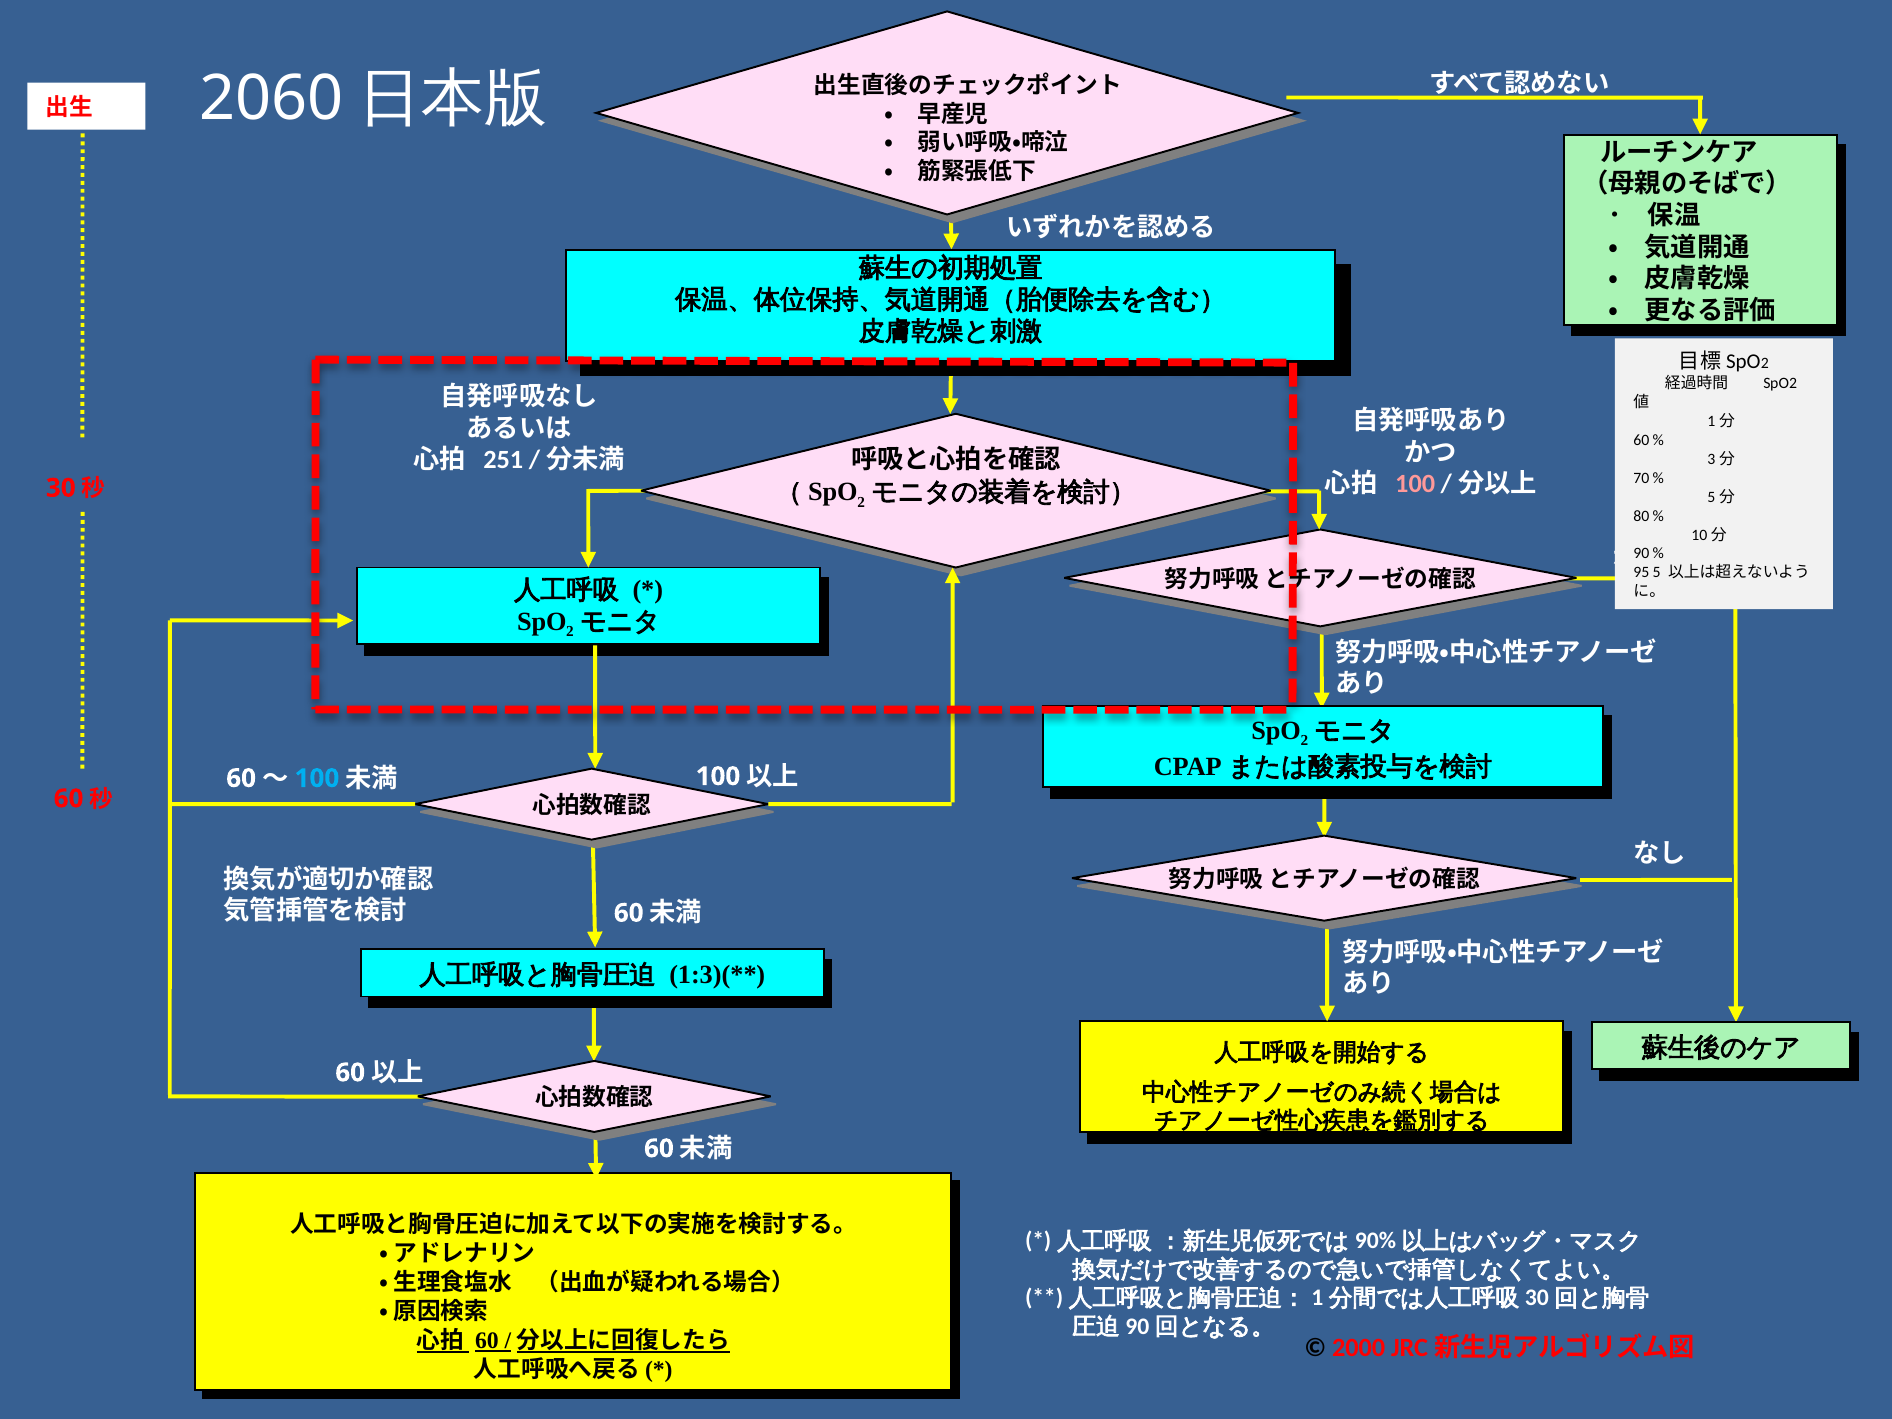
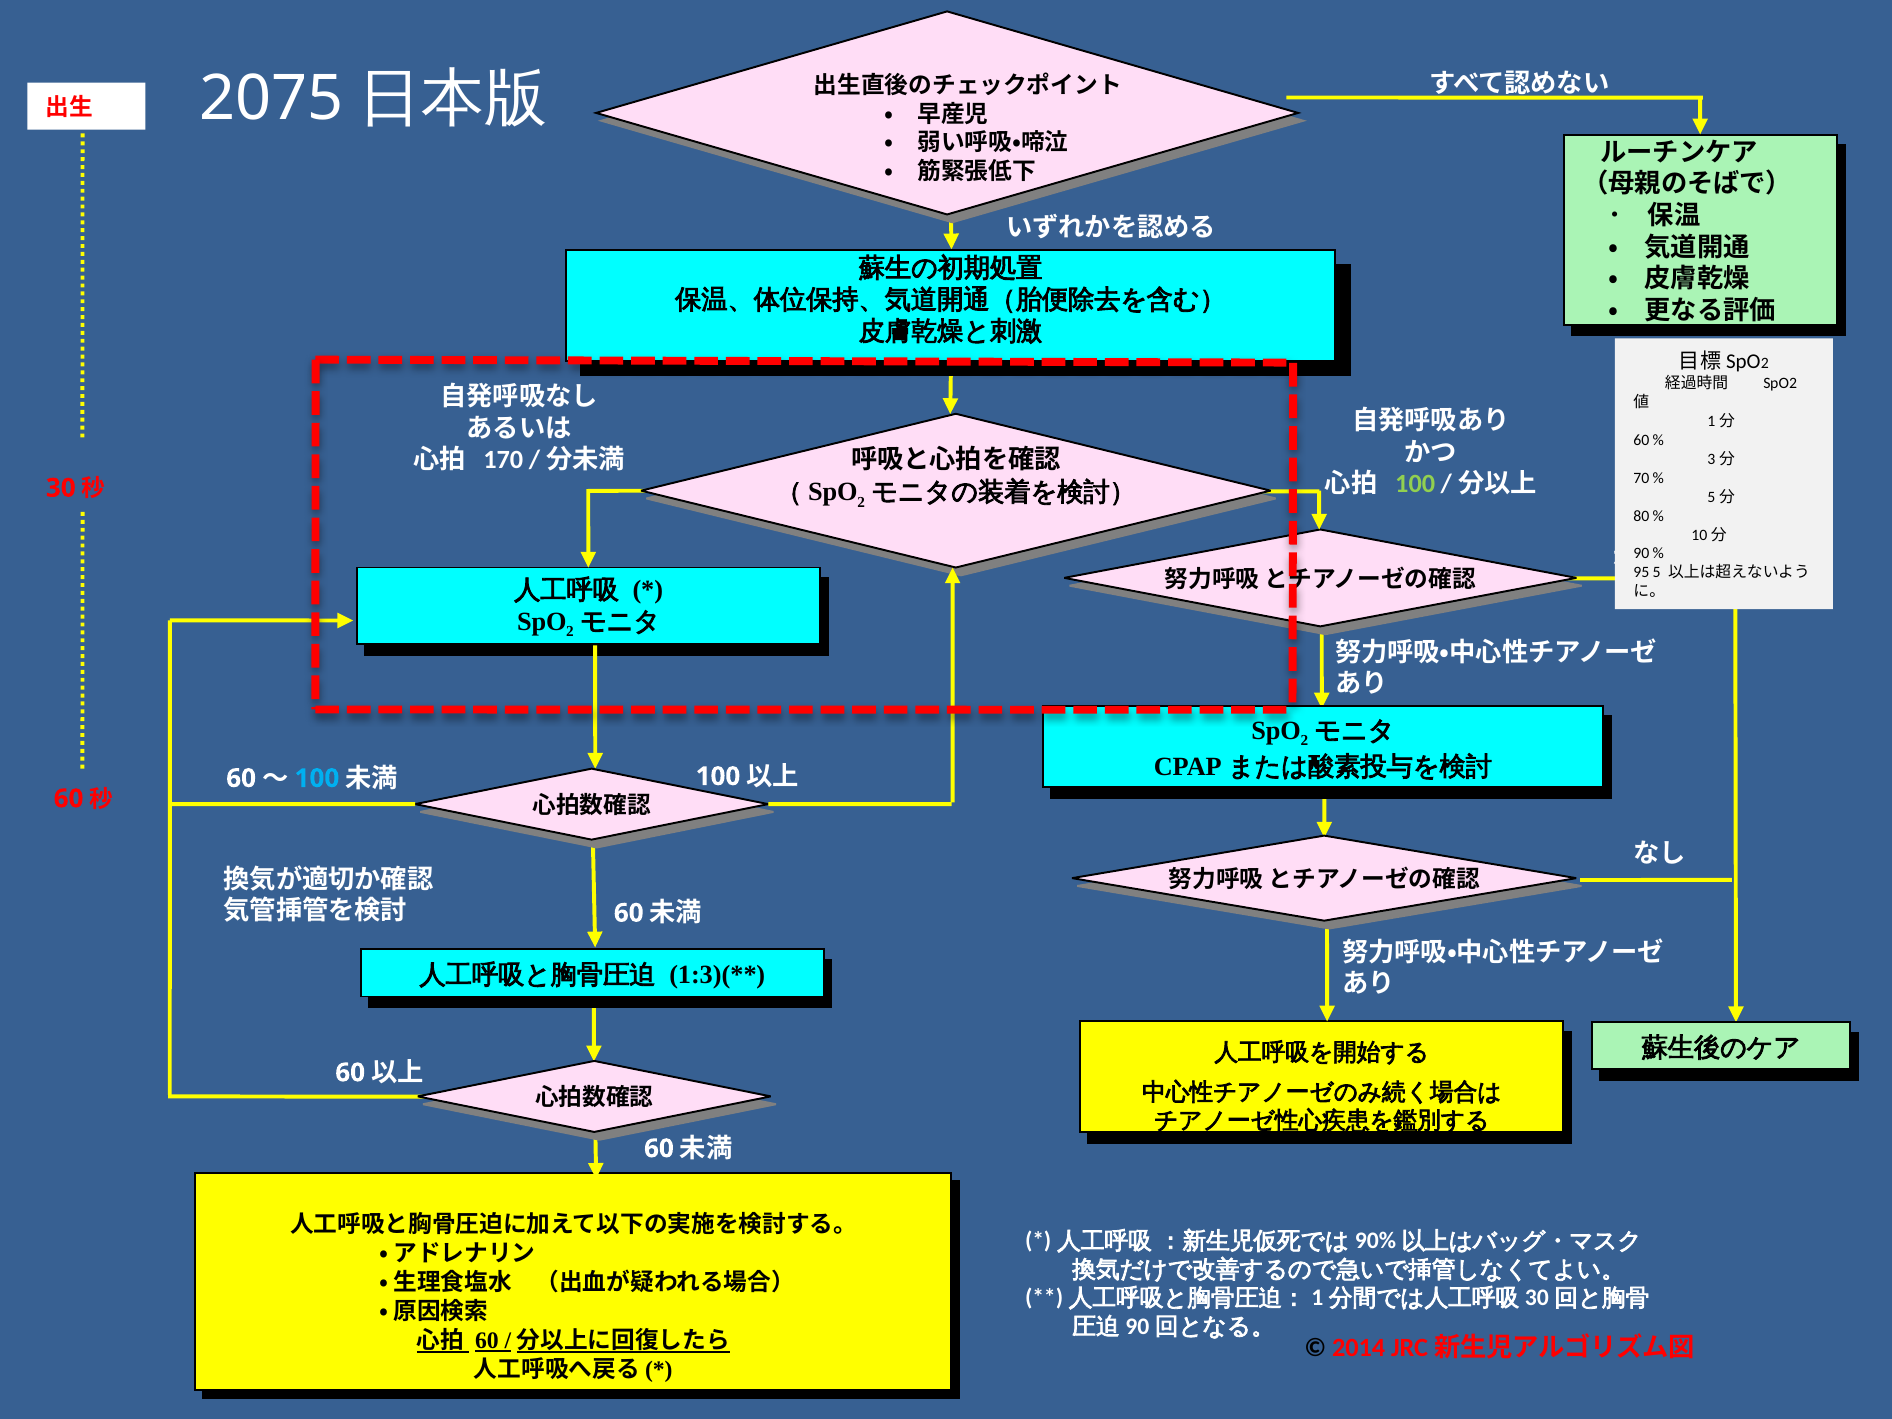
2060: 2060 -> 2075
251: 251 -> 170
100 at (1415, 484) colour: pink -> light green
2000: 2000 -> 2014
